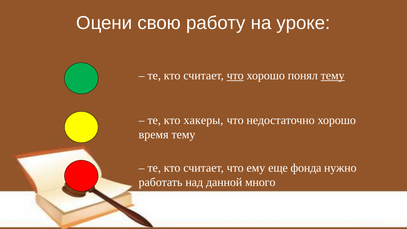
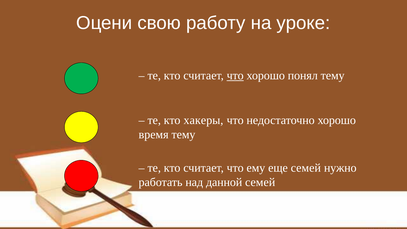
тему at (333, 76) underline: present -> none
еще фонда: фонда -> семей
данной много: много -> семей
